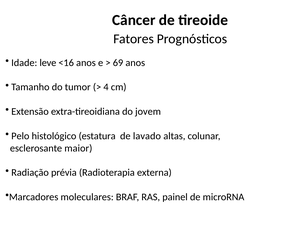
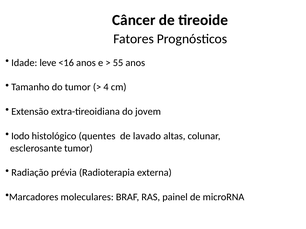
69: 69 -> 55
Pelo: Pelo -> Iodo
estatura: estatura -> quentes
esclerosante maior: maior -> tumor
